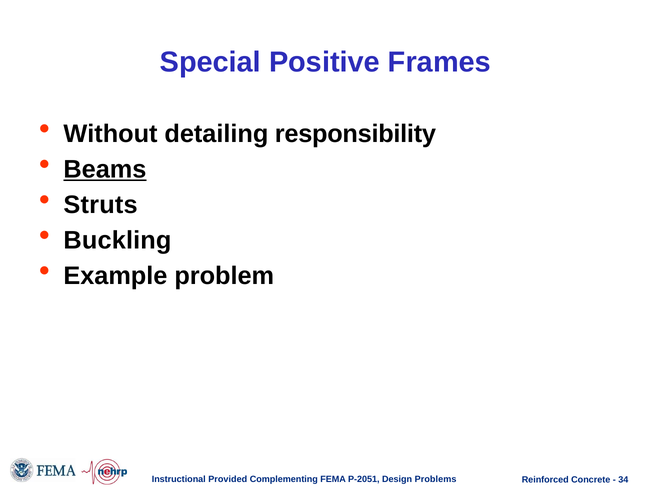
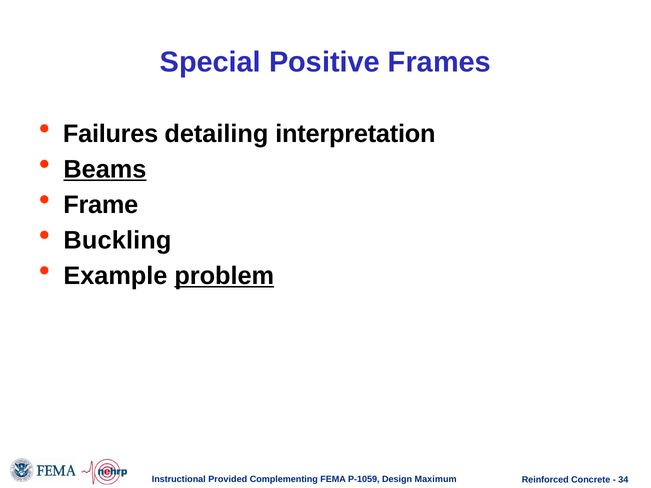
Without: Without -> Failures
responsibility: responsibility -> interpretation
Struts: Struts -> Frame
problem underline: none -> present
P-2051: P-2051 -> P-1059
Problems: Problems -> Maximum
